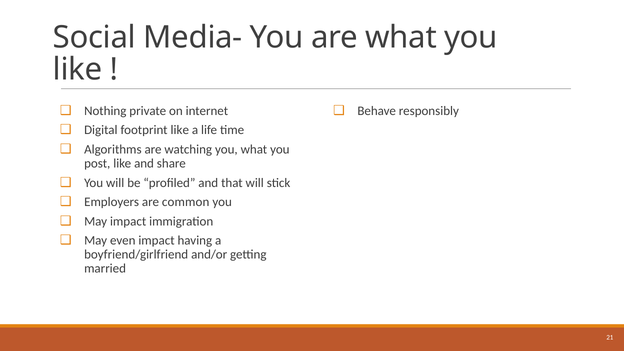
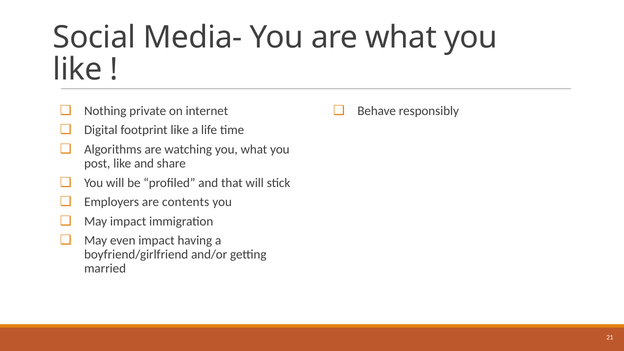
common: common -> contents
